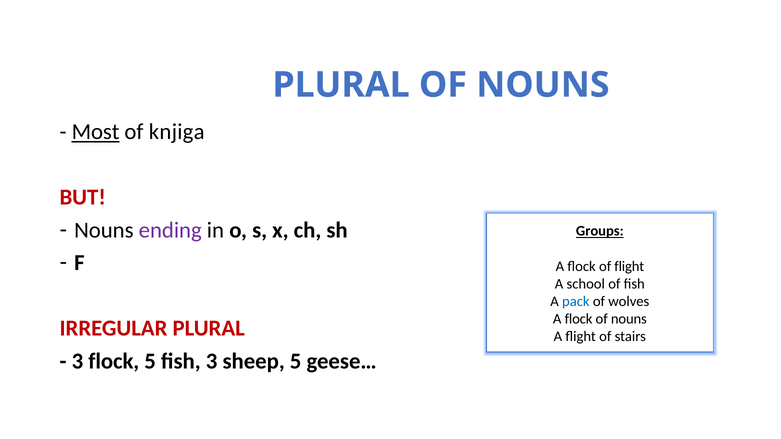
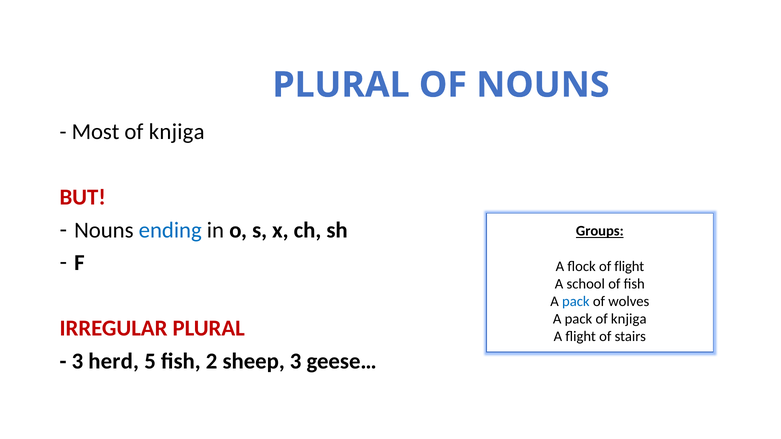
Most underline: present -> none
ending colour: purple -> blue
flock at (579, 319): flock -> pack
nouns at (629, 319): nouns -> knjiga
3 flock: flock -> herd
fish 3: 3 -> 2
sheep 5: 5 -> 3
